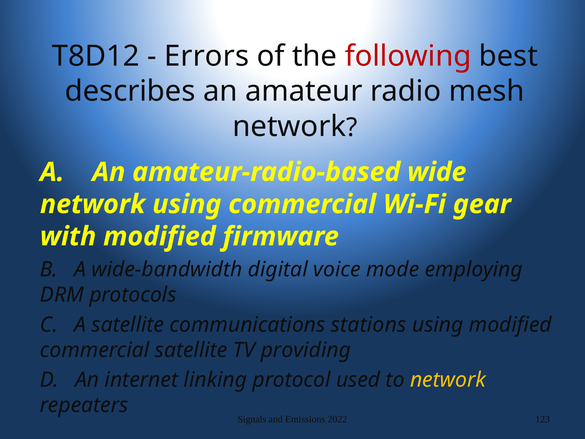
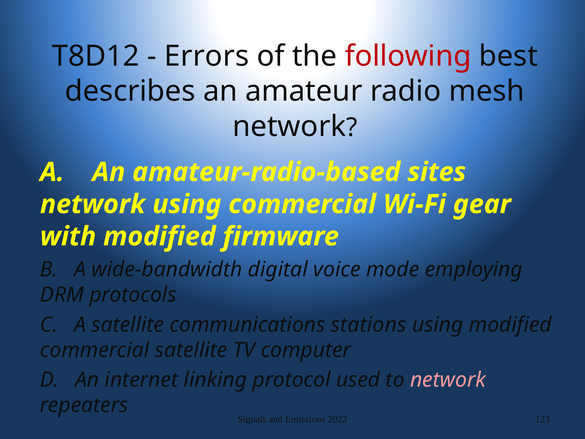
wide: wide -> sites
providing: providing -> computer
network at (448, 380) colour: yellow -> pink
